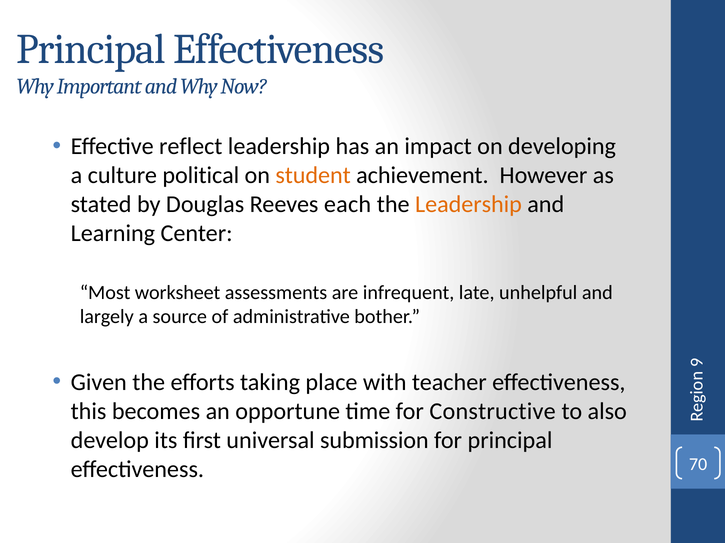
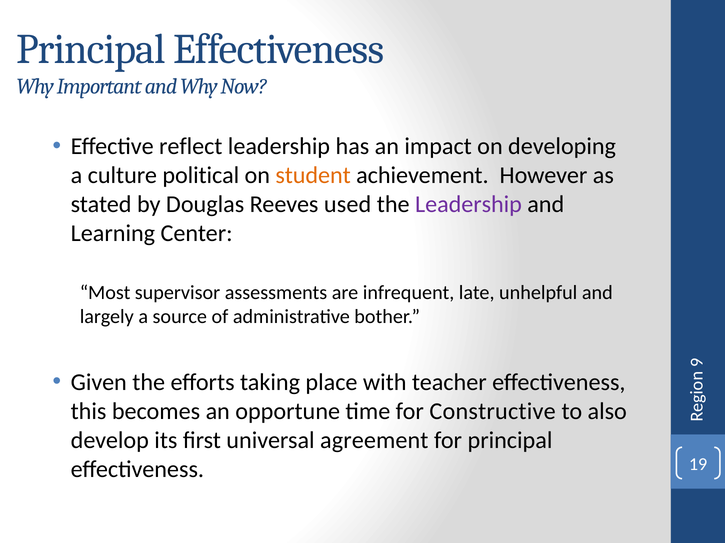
each: each -> used
Leadership at (468, 205) colour: orange -> purple
worksheet: worksheet -> supervisor
submission: submission -> agreement
70: 70 -> 19
